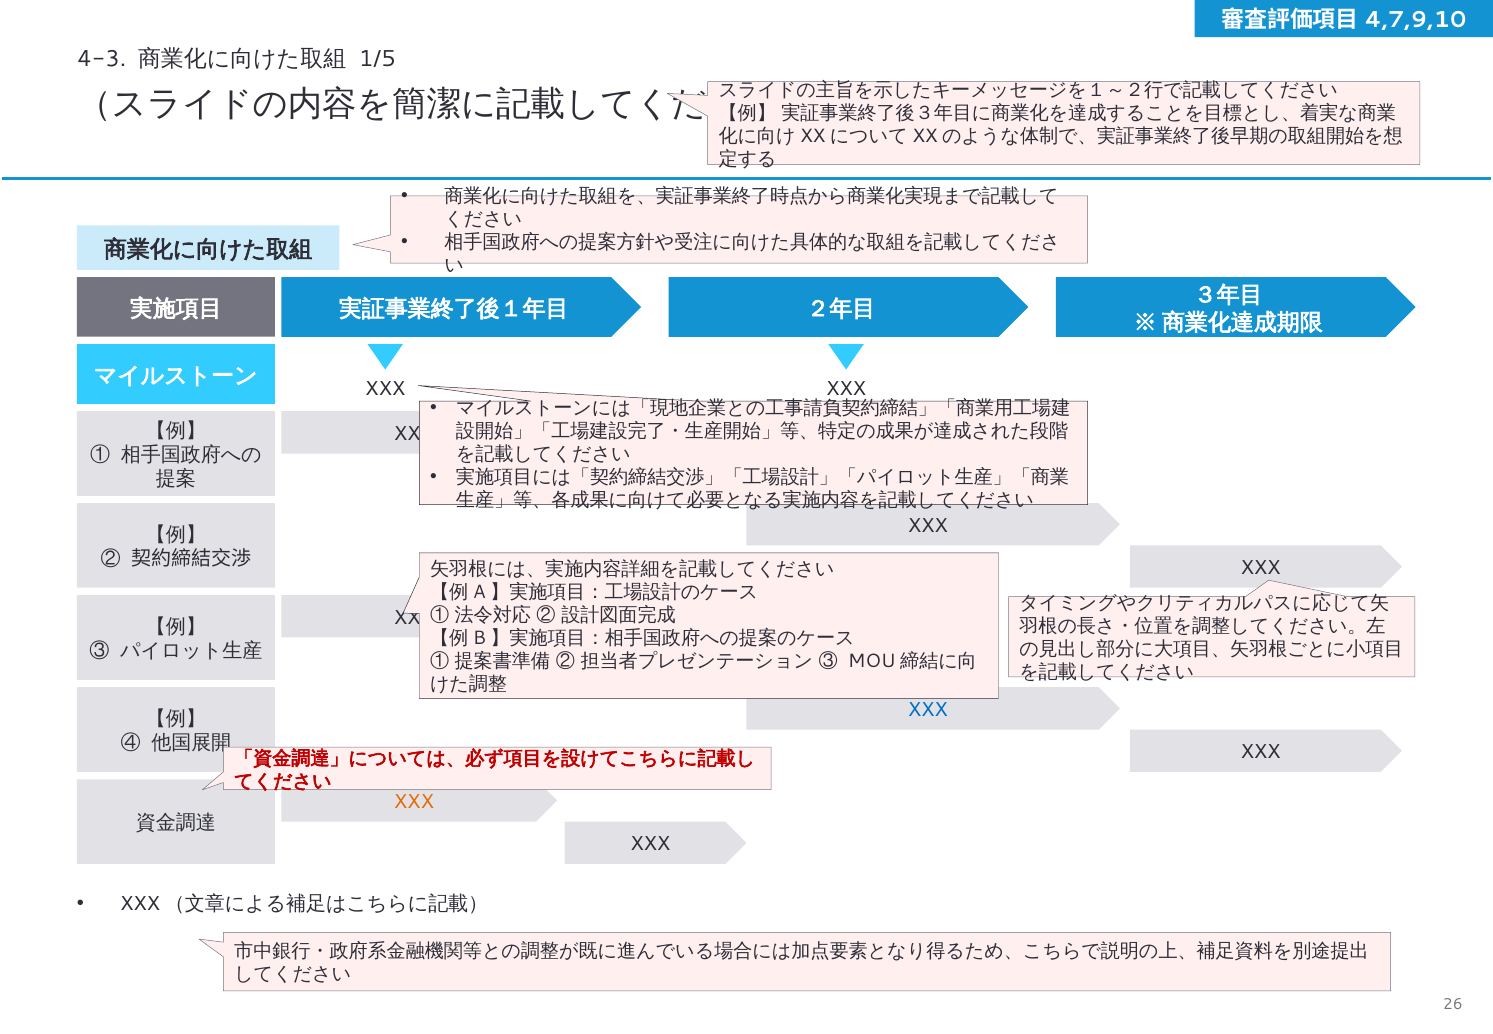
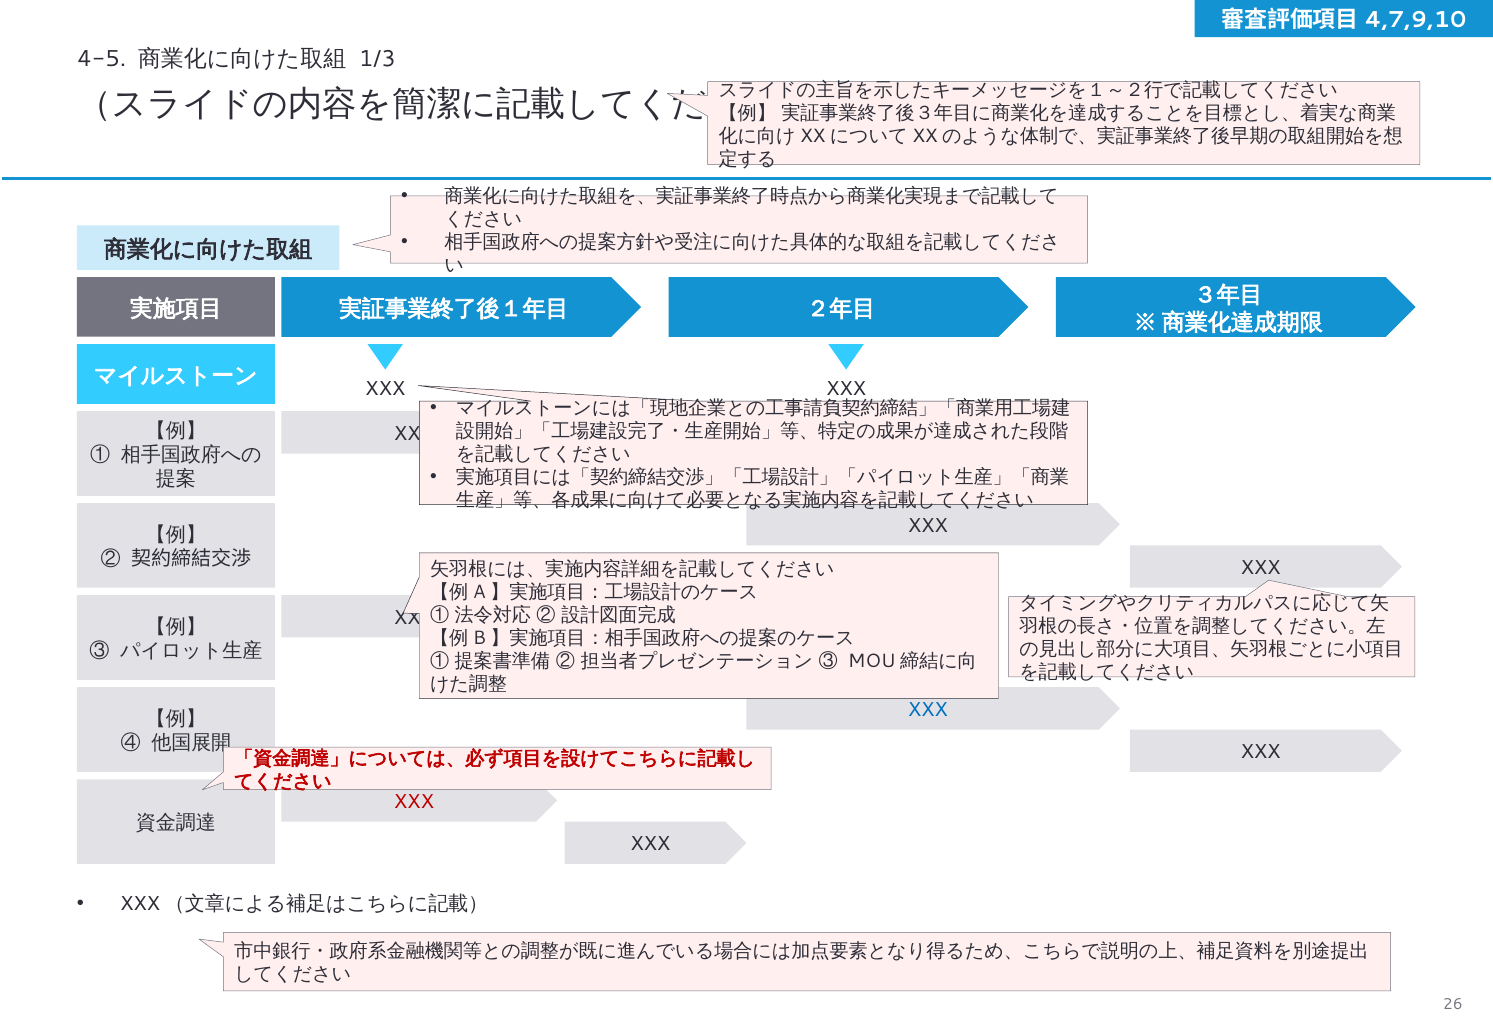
4-3: 4-3 -> 4-5
1/5: 1/5 -> 1/3
XXX at (414, 802) colour: orange -> red
